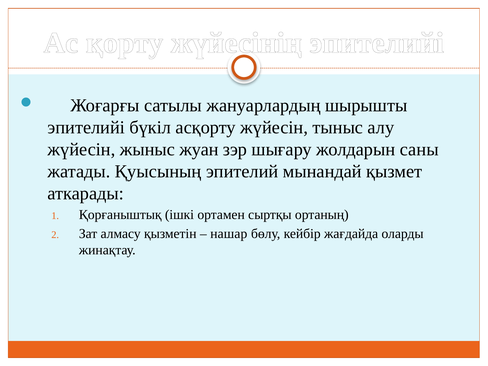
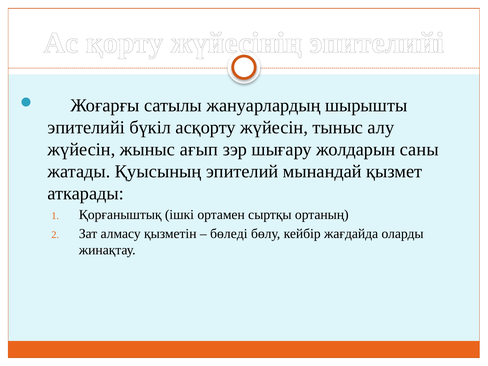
жуан: жуан -> ағып
нашар: нашар -> бөледі
